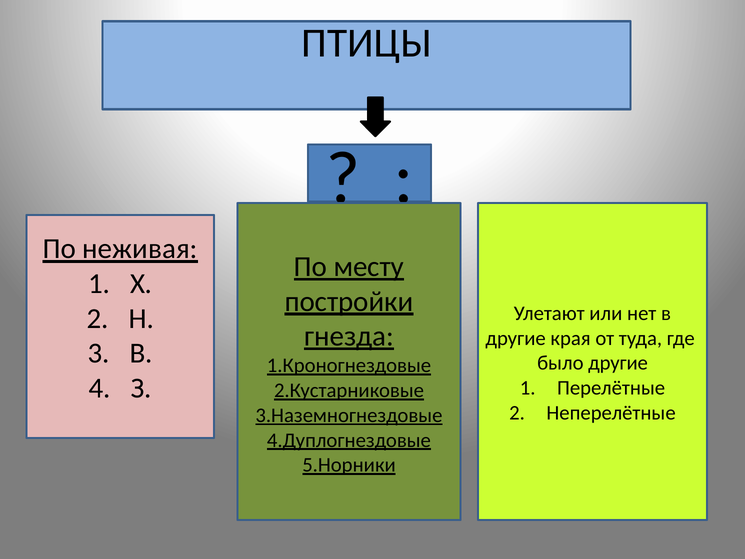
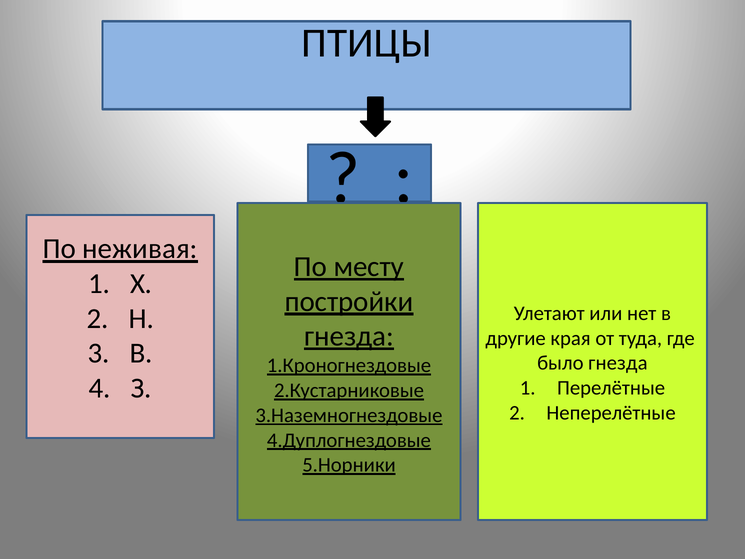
было другие: другие -> гнезда
